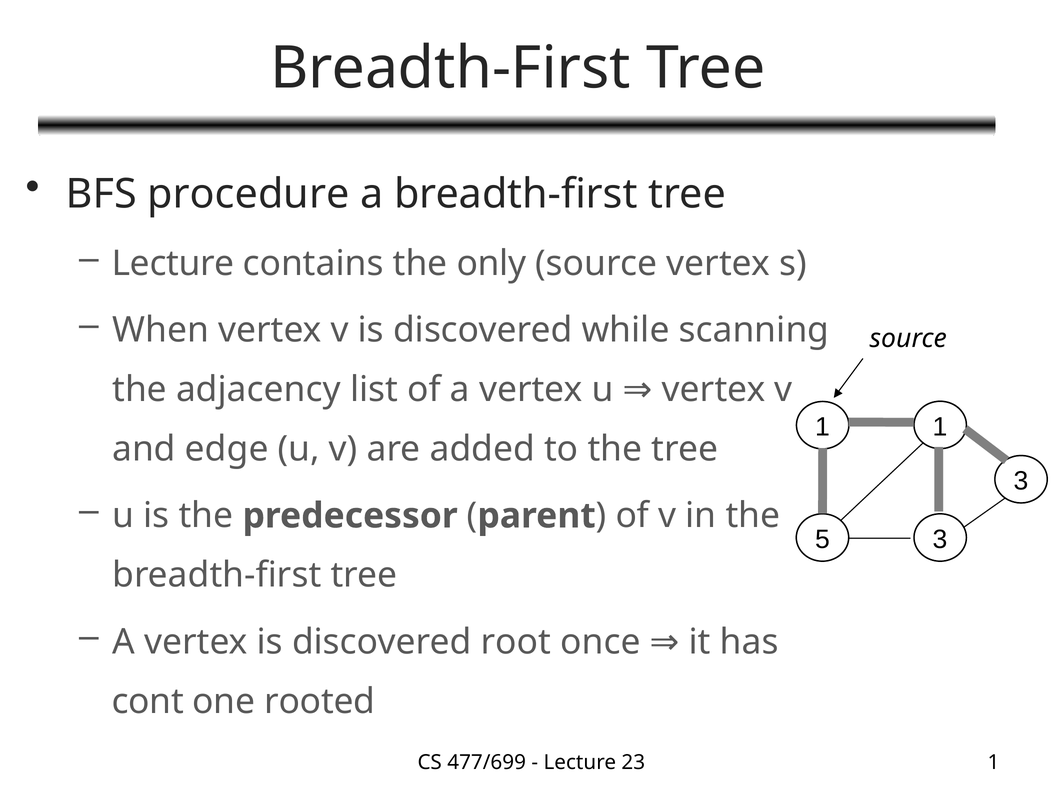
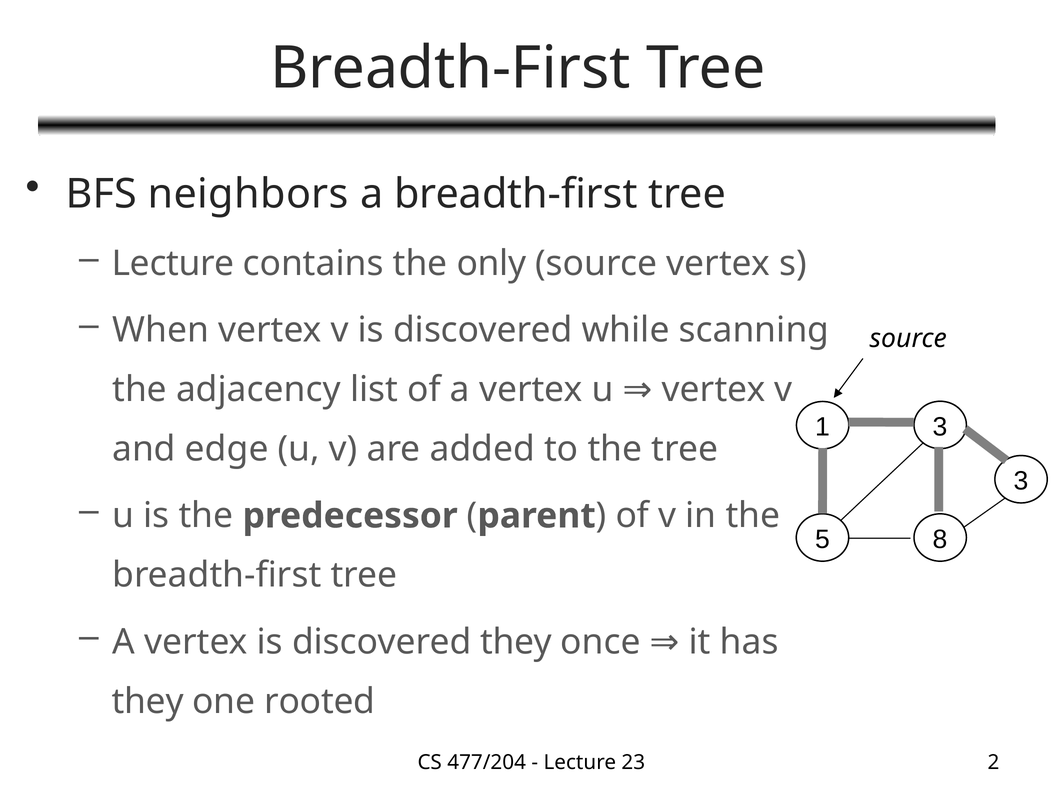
procedure: procedure -> neighbors
1 1: 1 -> 3
5 3: 3 -> 8
discovered root: root -> they
cont at (148, 702): cont -> they
477/699: 477/699 -> 477/204
23 1: 1 -> 2
